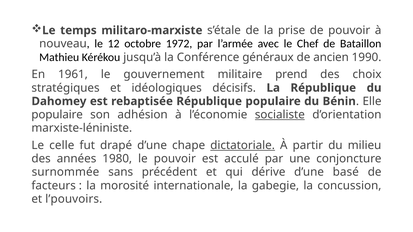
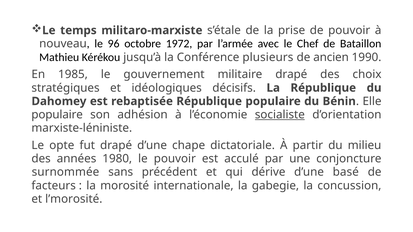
12: 12 -> 96
généraux: généraux -> plusieurs
1961: 1961 -> 1985
militaire prend: prend -> drapé
celle: celle -> opte
dictatoriale underline: present -> none
l’pouvoirs: l’pouvoirs -> l’morosité
